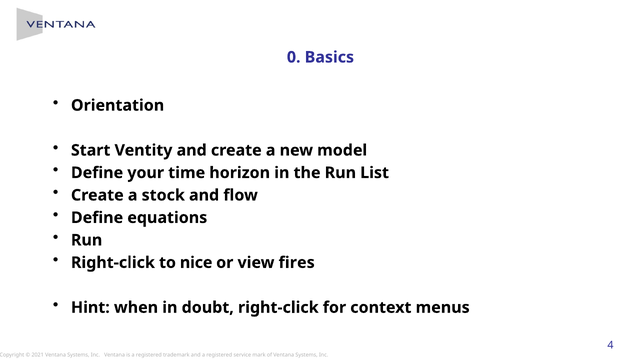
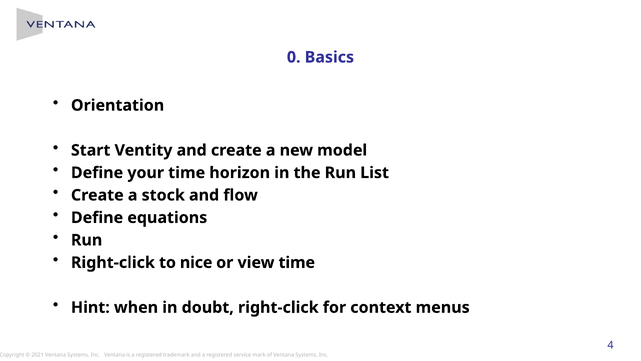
view fires: fires -> time
